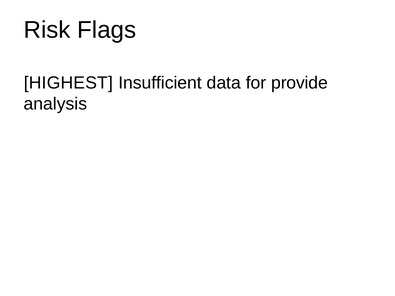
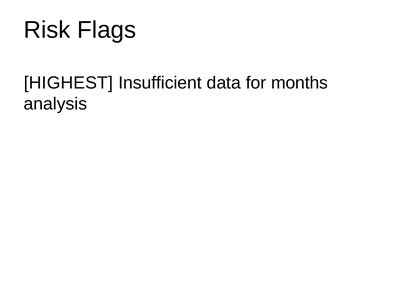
provide: provide -> months
